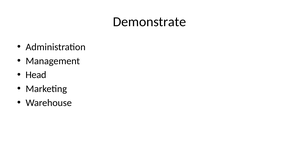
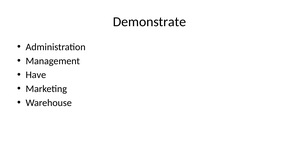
Head: Head -> Have
